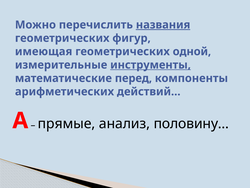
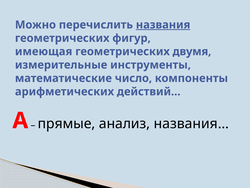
одной: одной -> двумя
инструменты underline: present -> none
перед: перед -> число
половину…: половину… -> названия…
